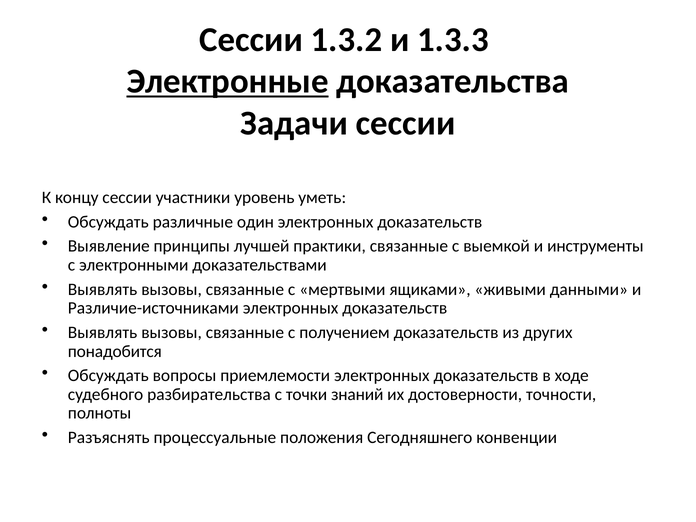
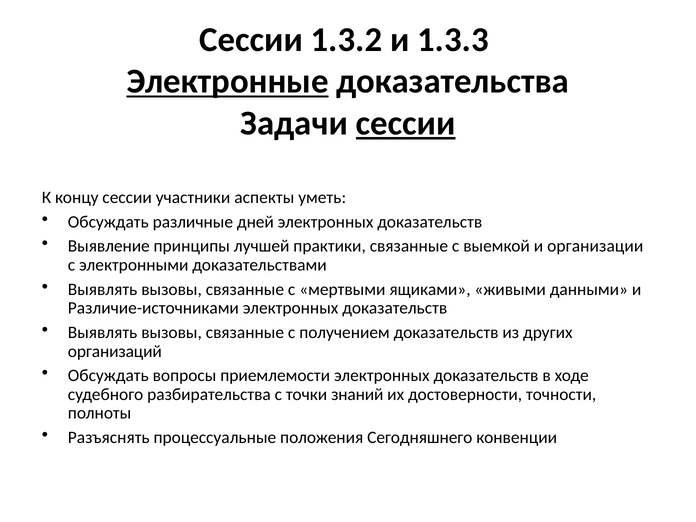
сессии at (406, 123) underline: none -> present
уровень: уровень -> аспекты
один: один -> дней
инструменты: инструменты -> организации
понадобится: понадобится -> организаций
